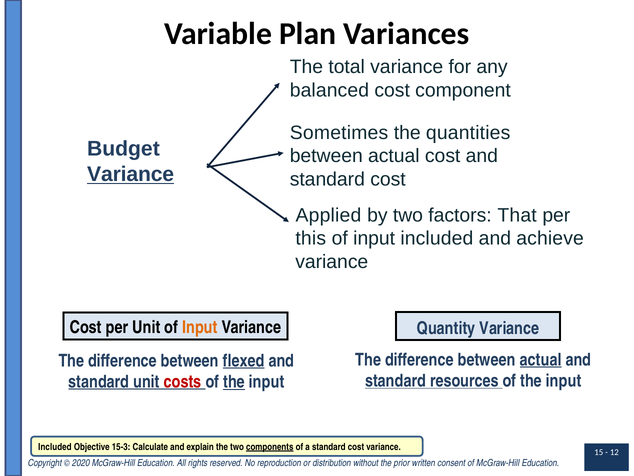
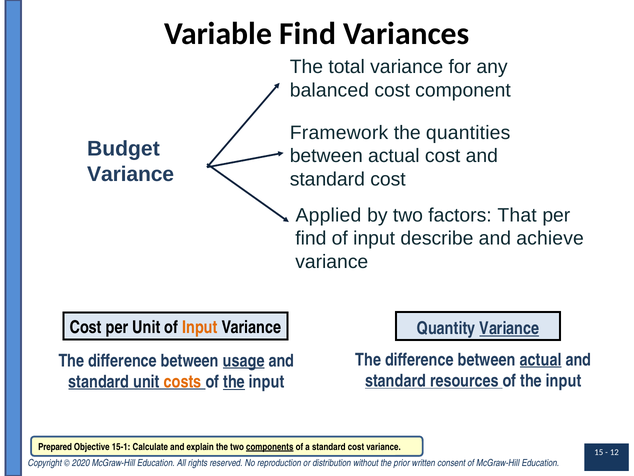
Variable Plan: Plan -> Find
Sometimes: Sometimes -> Framework
Variance at (131, 174) underline: present -> none
this at (311, 238): this -> find
input included: included -> describe
Variance at (509, 328) underline: none -> present
flexed: flexed -> usage
costs colour: red -> orange
Included at (55, 446): Included -> Prepared
15-3: 15-3 -> 15-1
